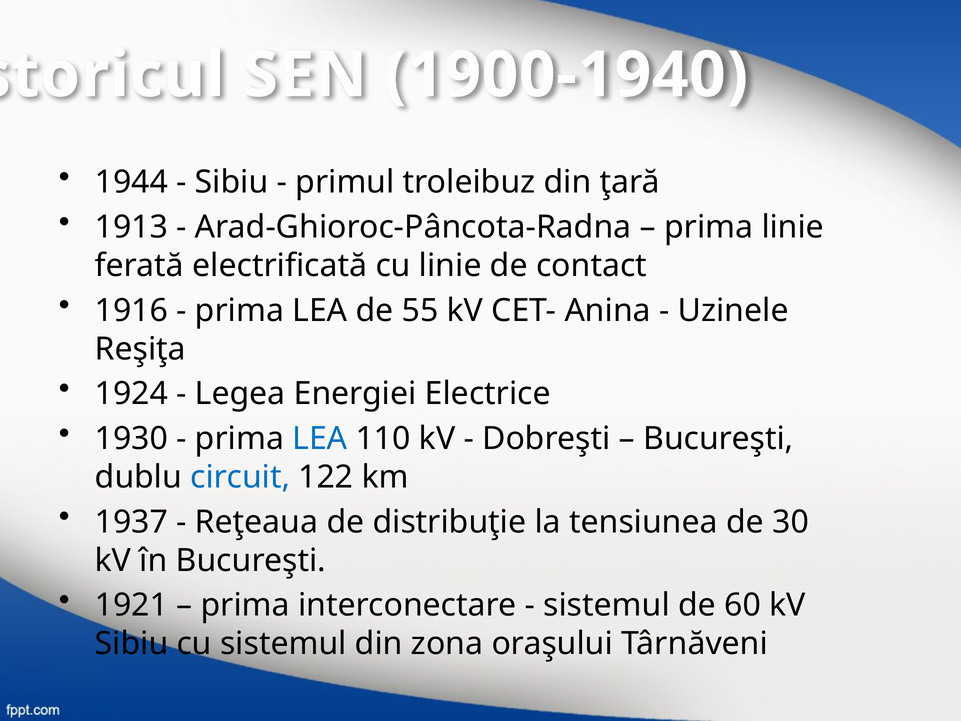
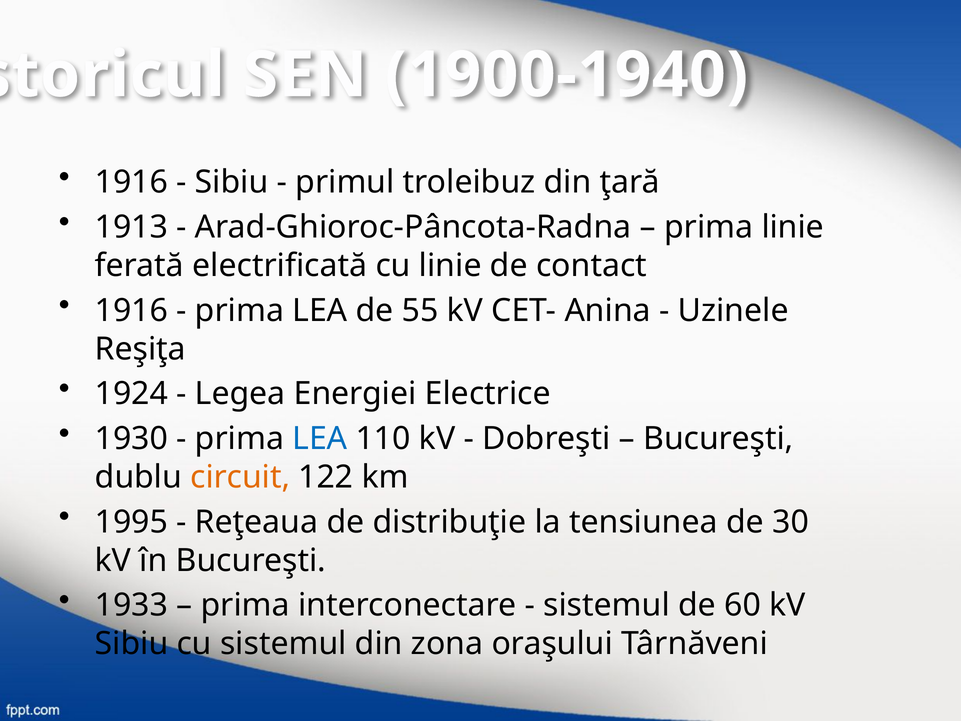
1944 at (131, 182): 1944 -> 1916
circuit colour: blue -> orange
1937: 1937 -> 1995
1921: 1921 -> 1933
